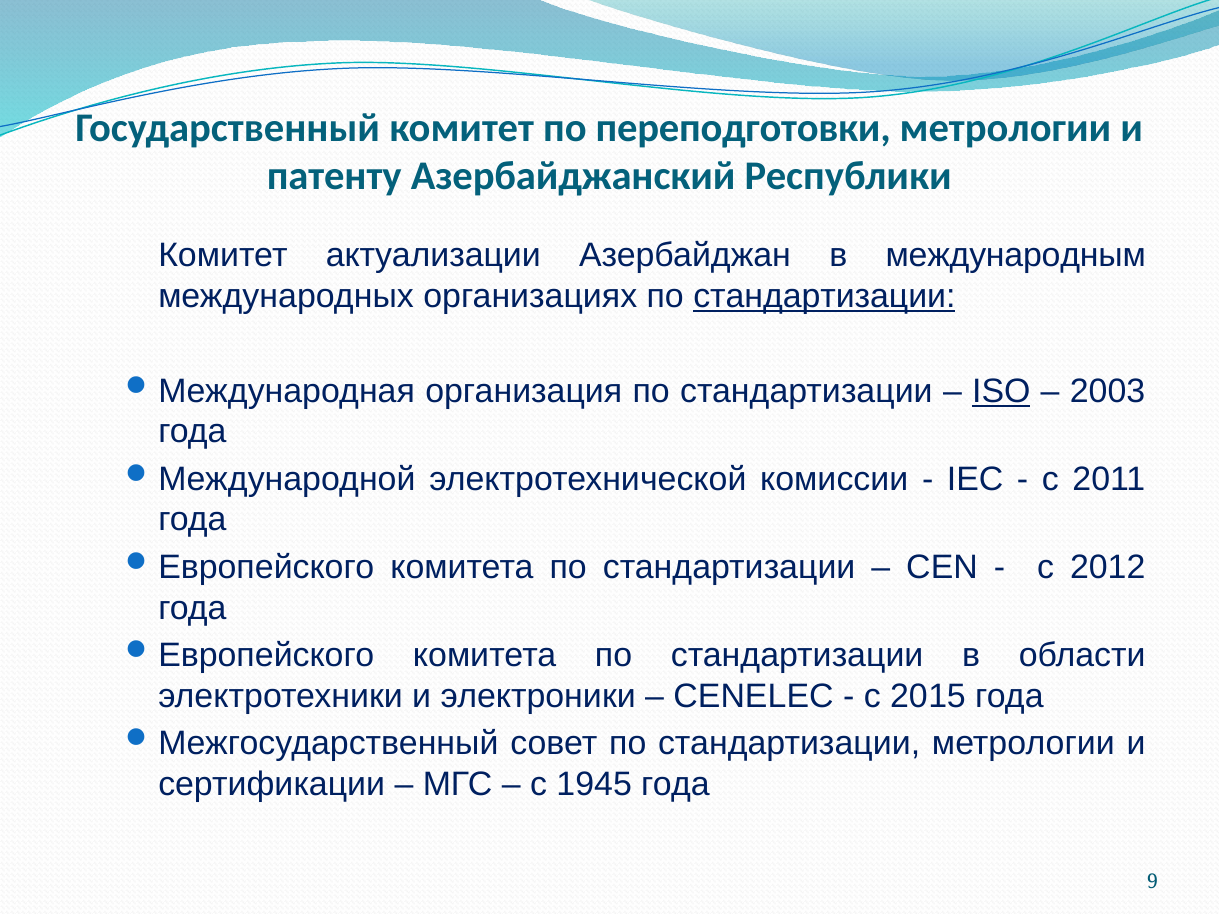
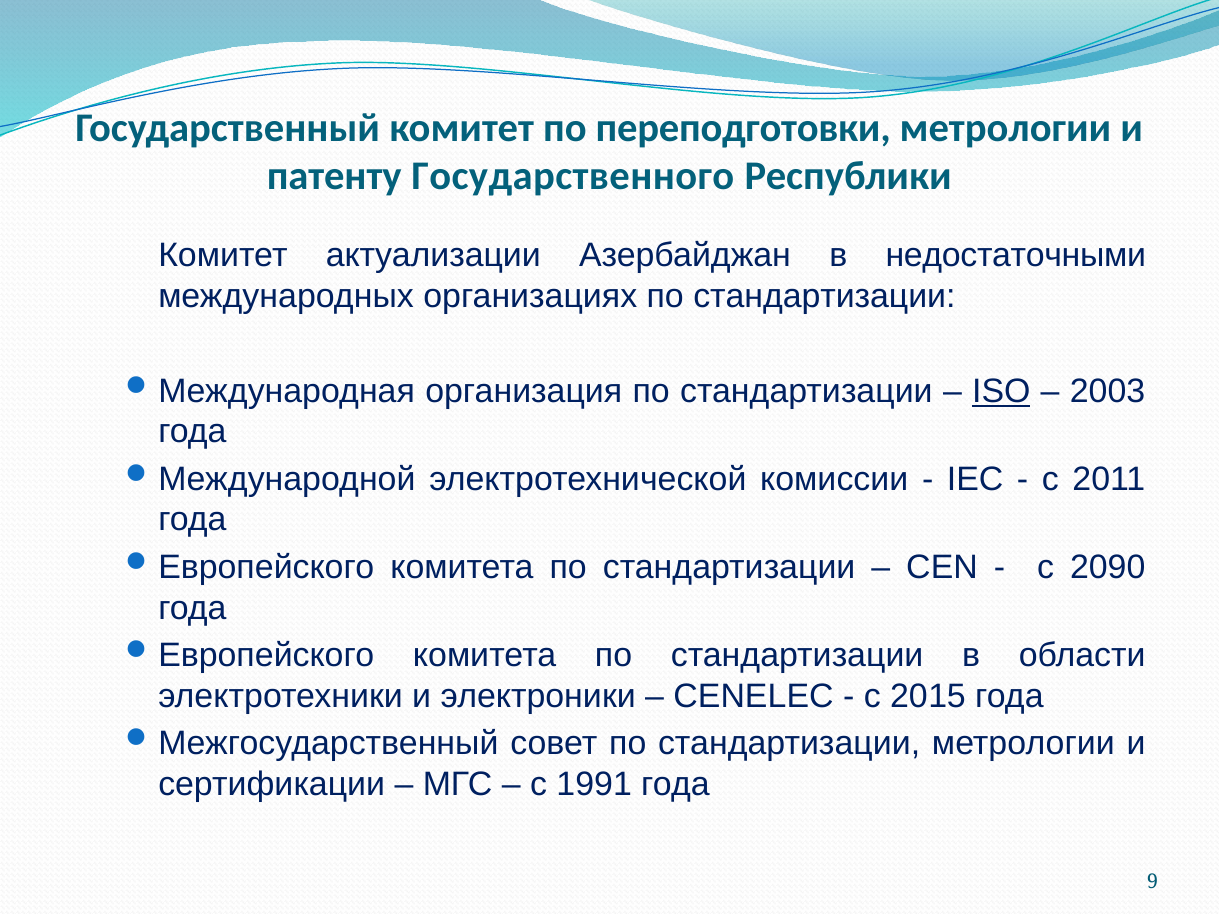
Азербайджанский: Азербайджанский -> Государственного
международным: международным -> недостаточными
стандартизации at (824, 296) underline: present -> none
2012: 2012 -> 2090
1945: 1945 -> 1991
